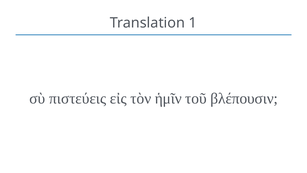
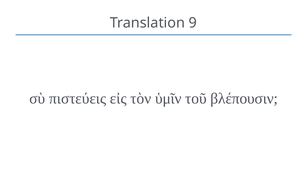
1: 1 -> 9
ἡμῖν: ἡμῖν -> ὑμῖν
